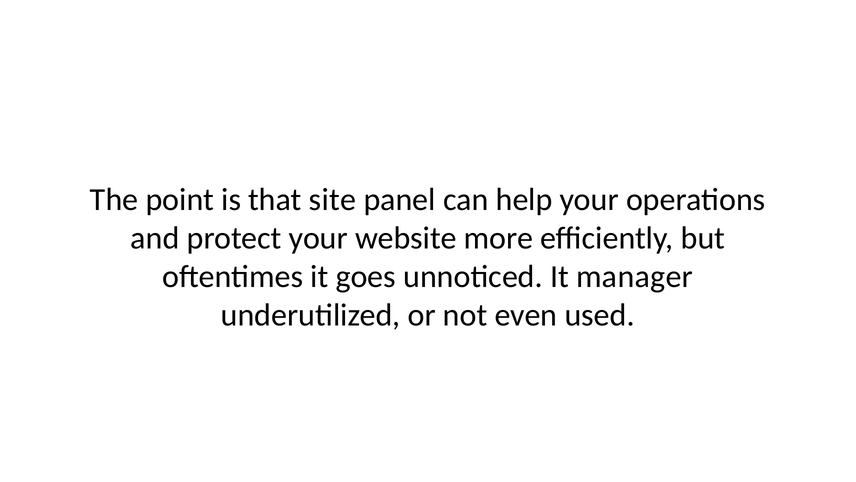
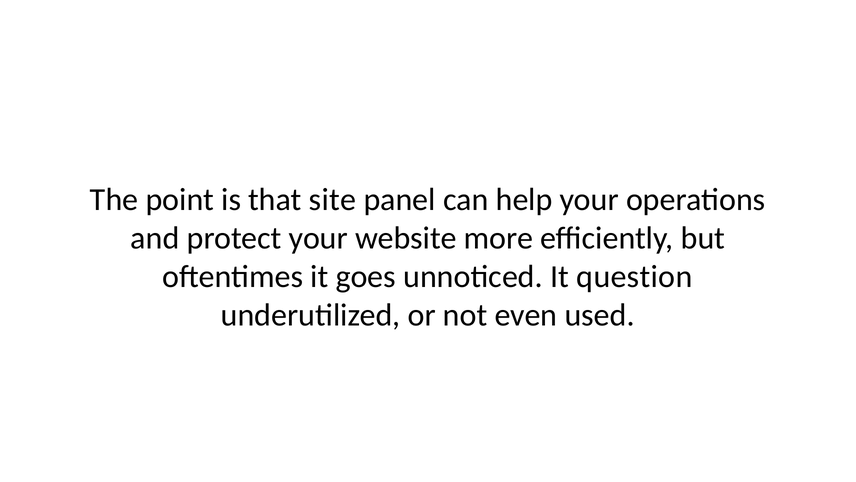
manager: manager -> question
